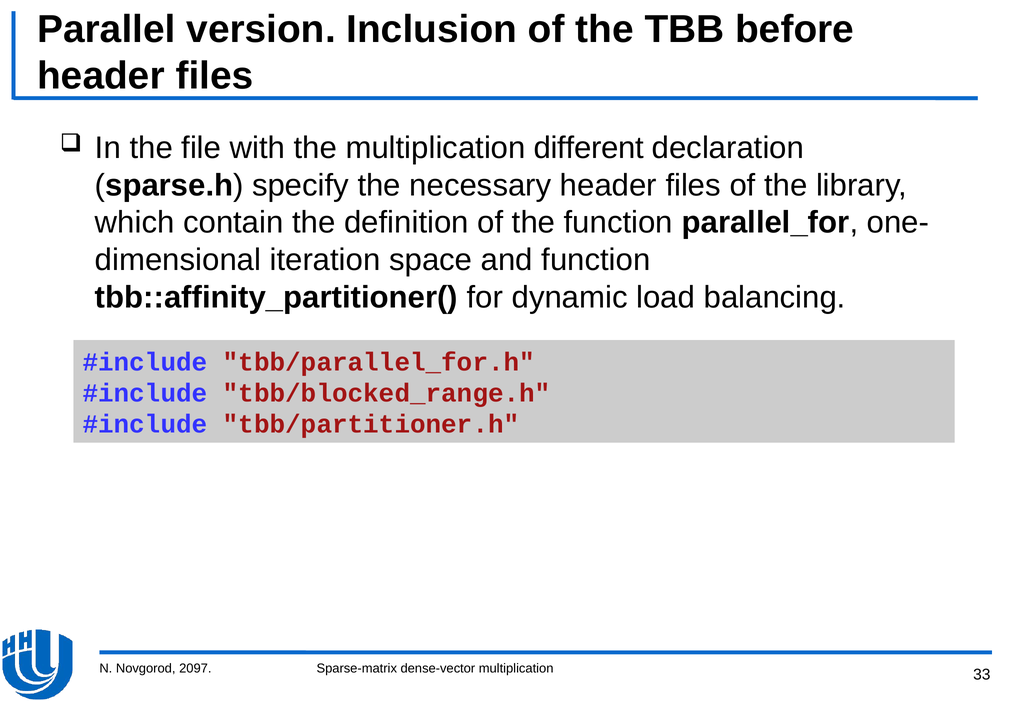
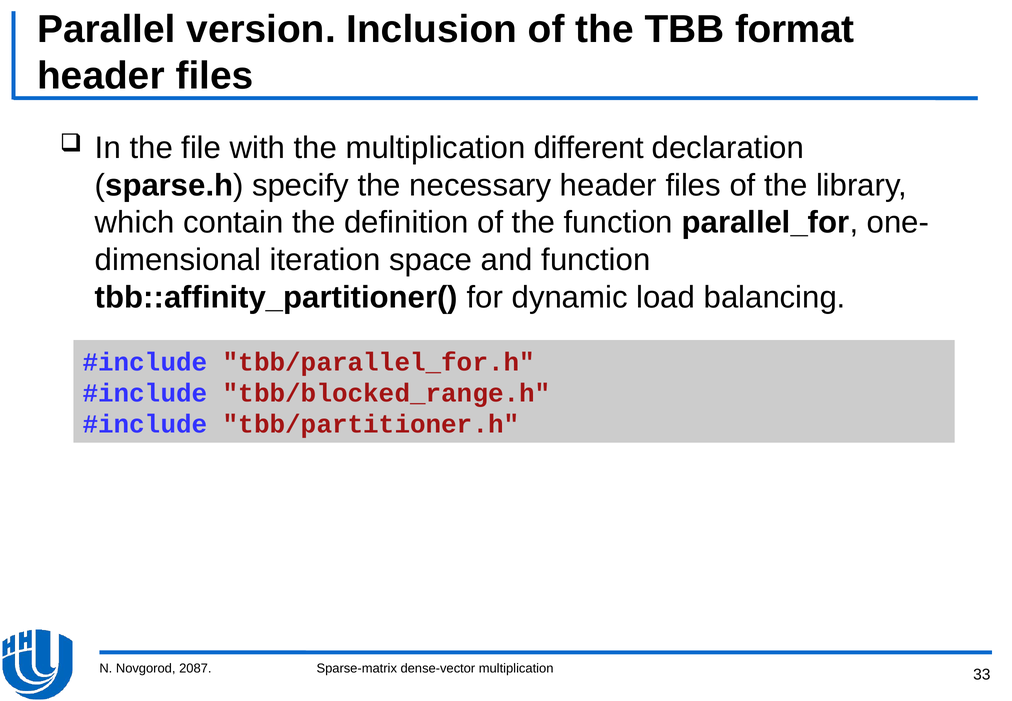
before: before -> format
2097: 2097 -> 2087
